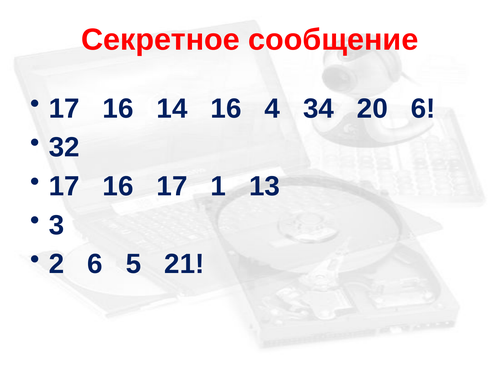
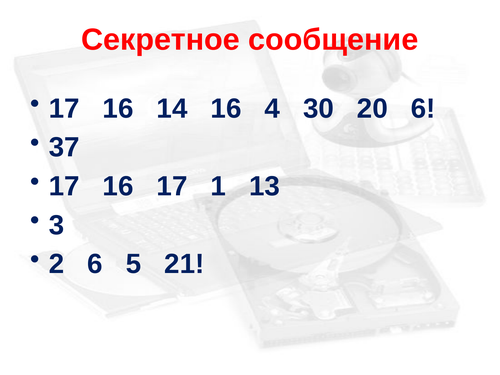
34: 34 -> 30
32: 32 -> 37
